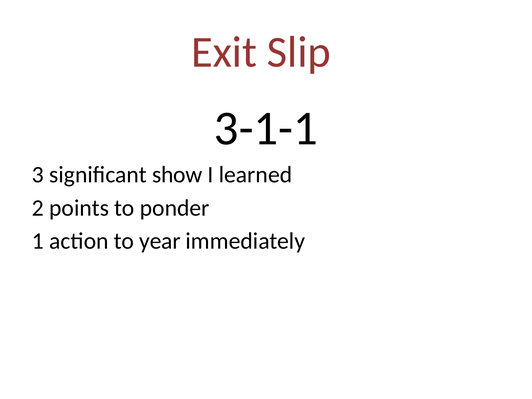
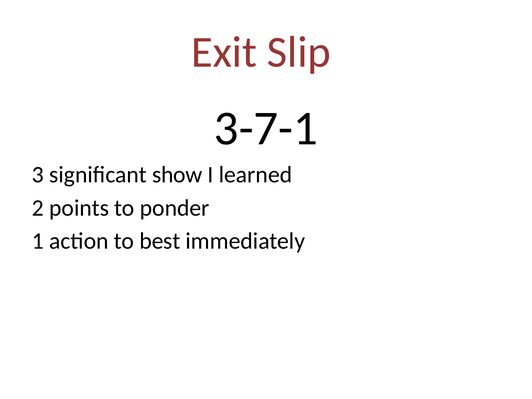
3-1-1: 3-1-1 -> 3-7-1
year: year -> best
